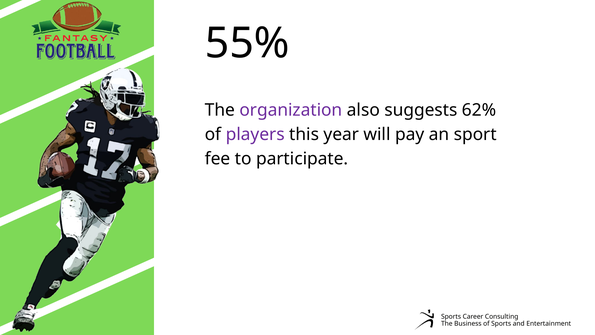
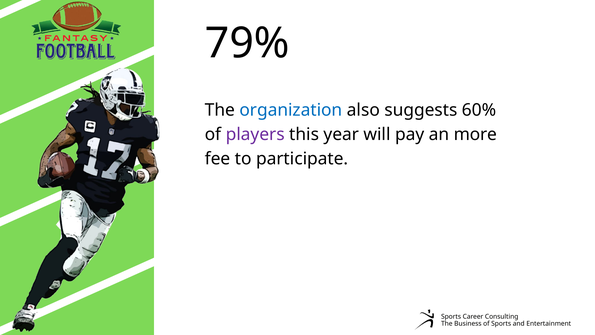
55%: 55% -> 79%
organization colour: purple -> blue
62%: 62% -> 60%
sport: sport -> more
